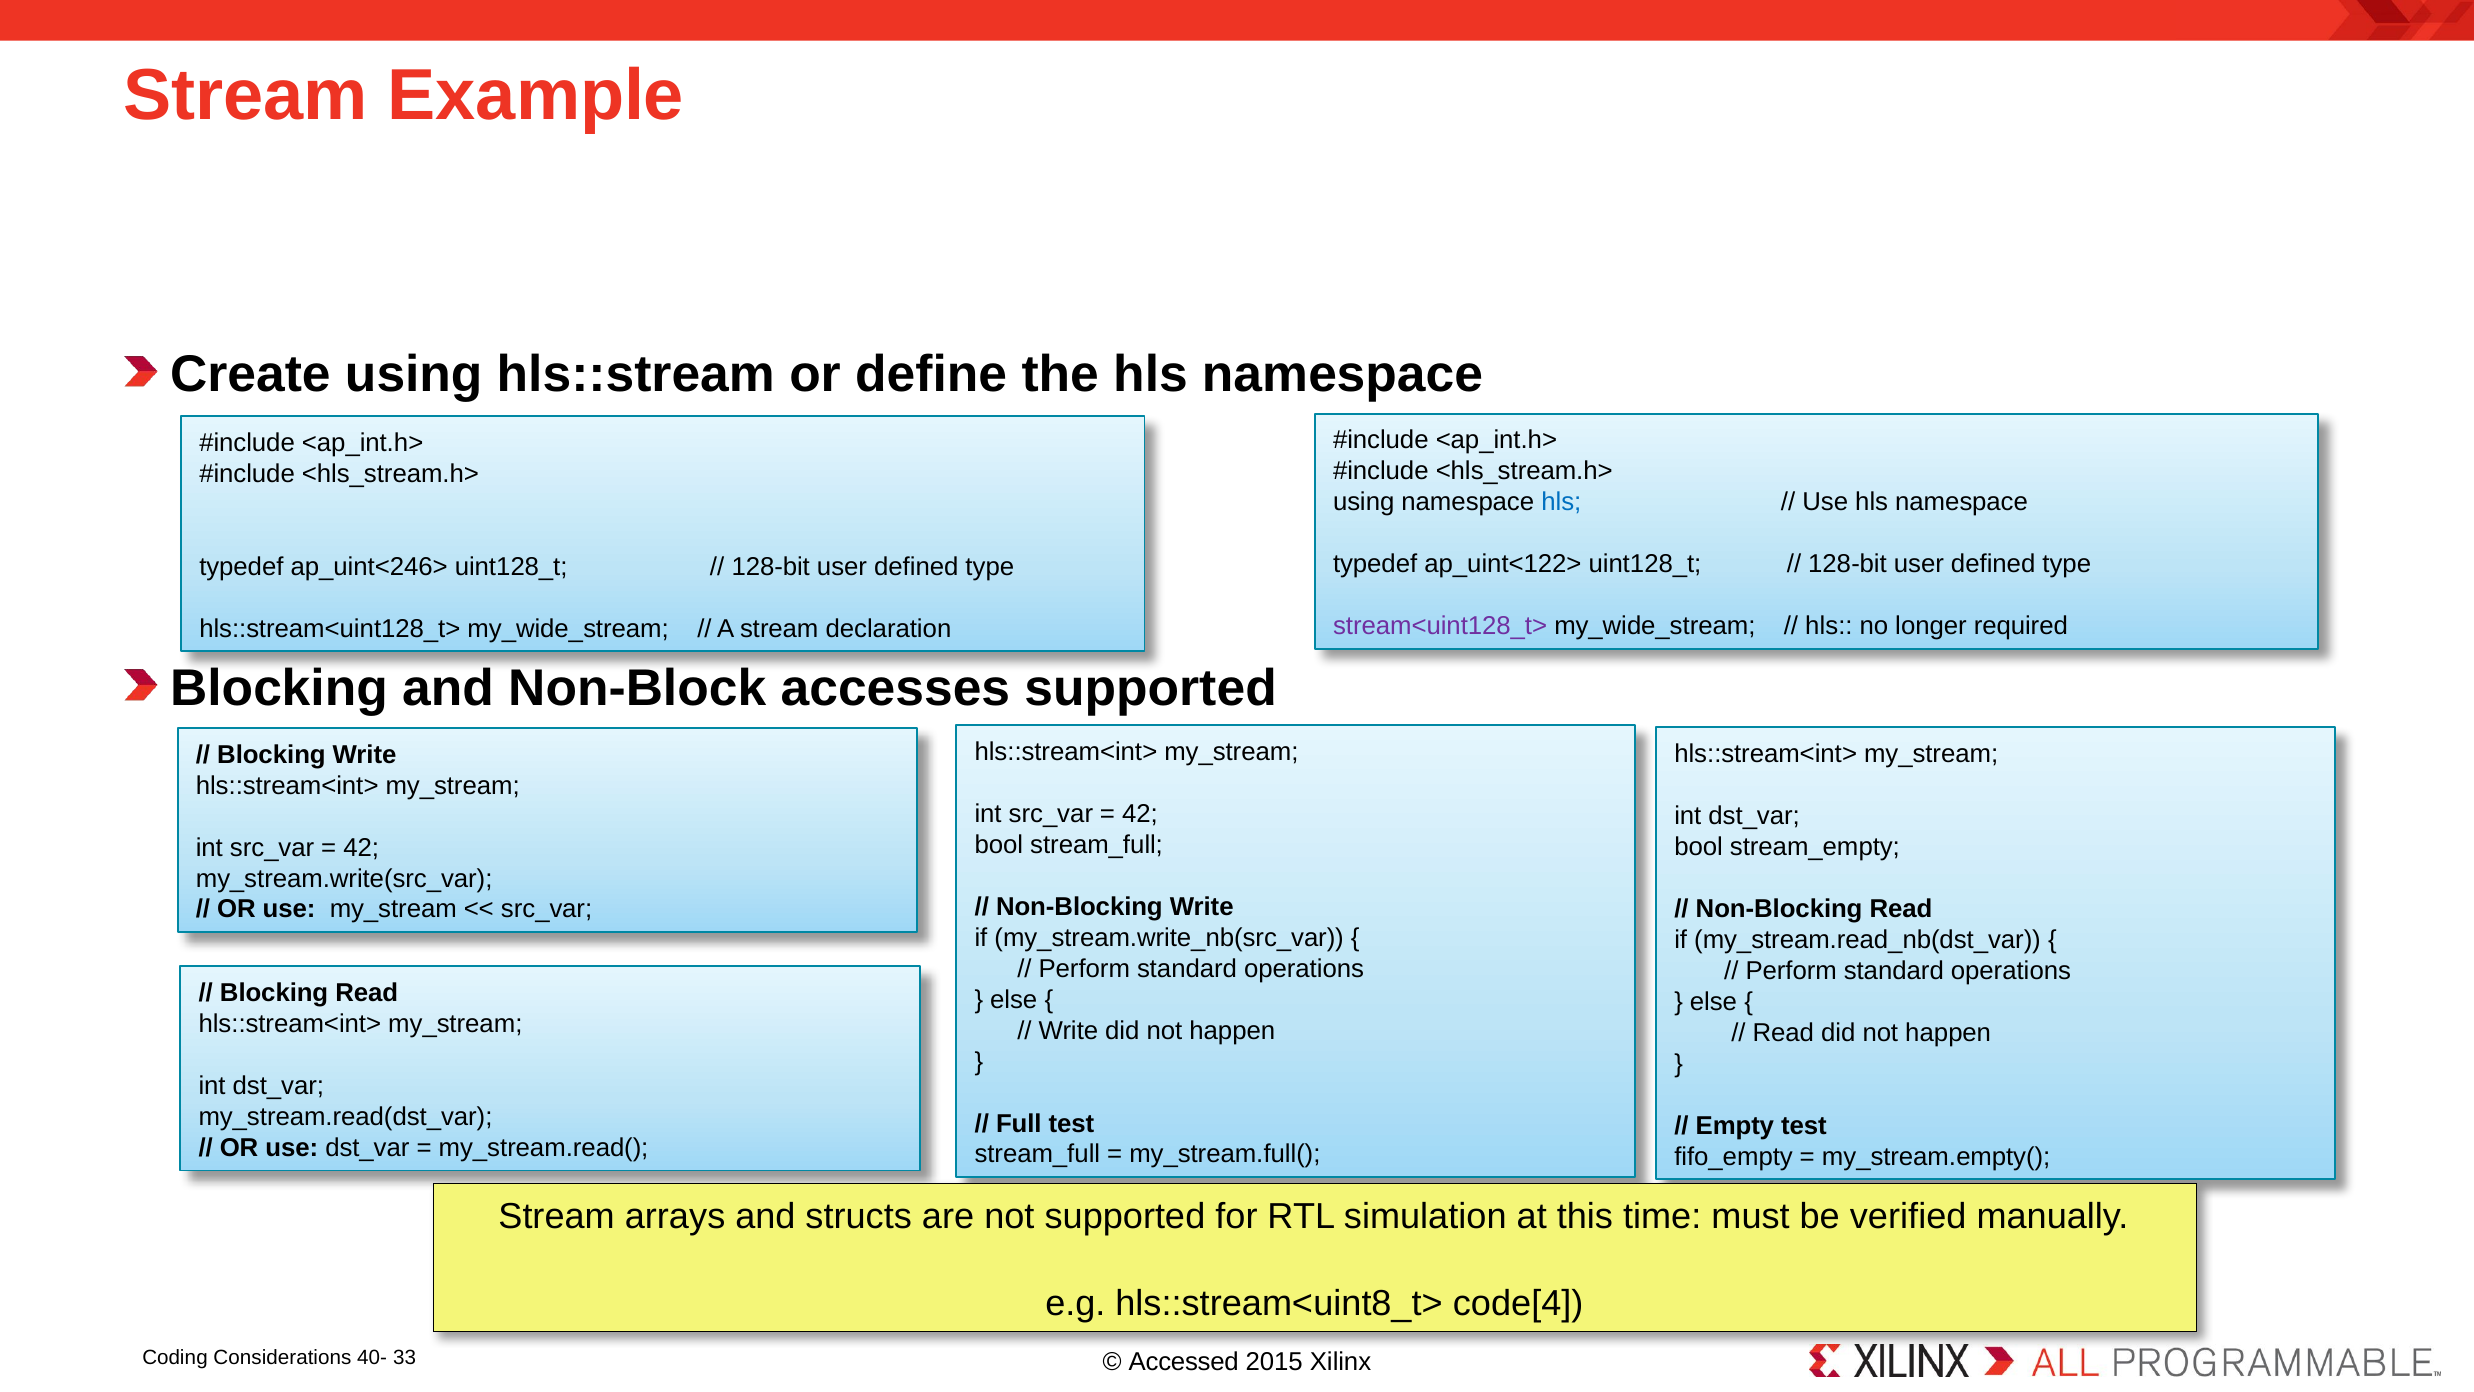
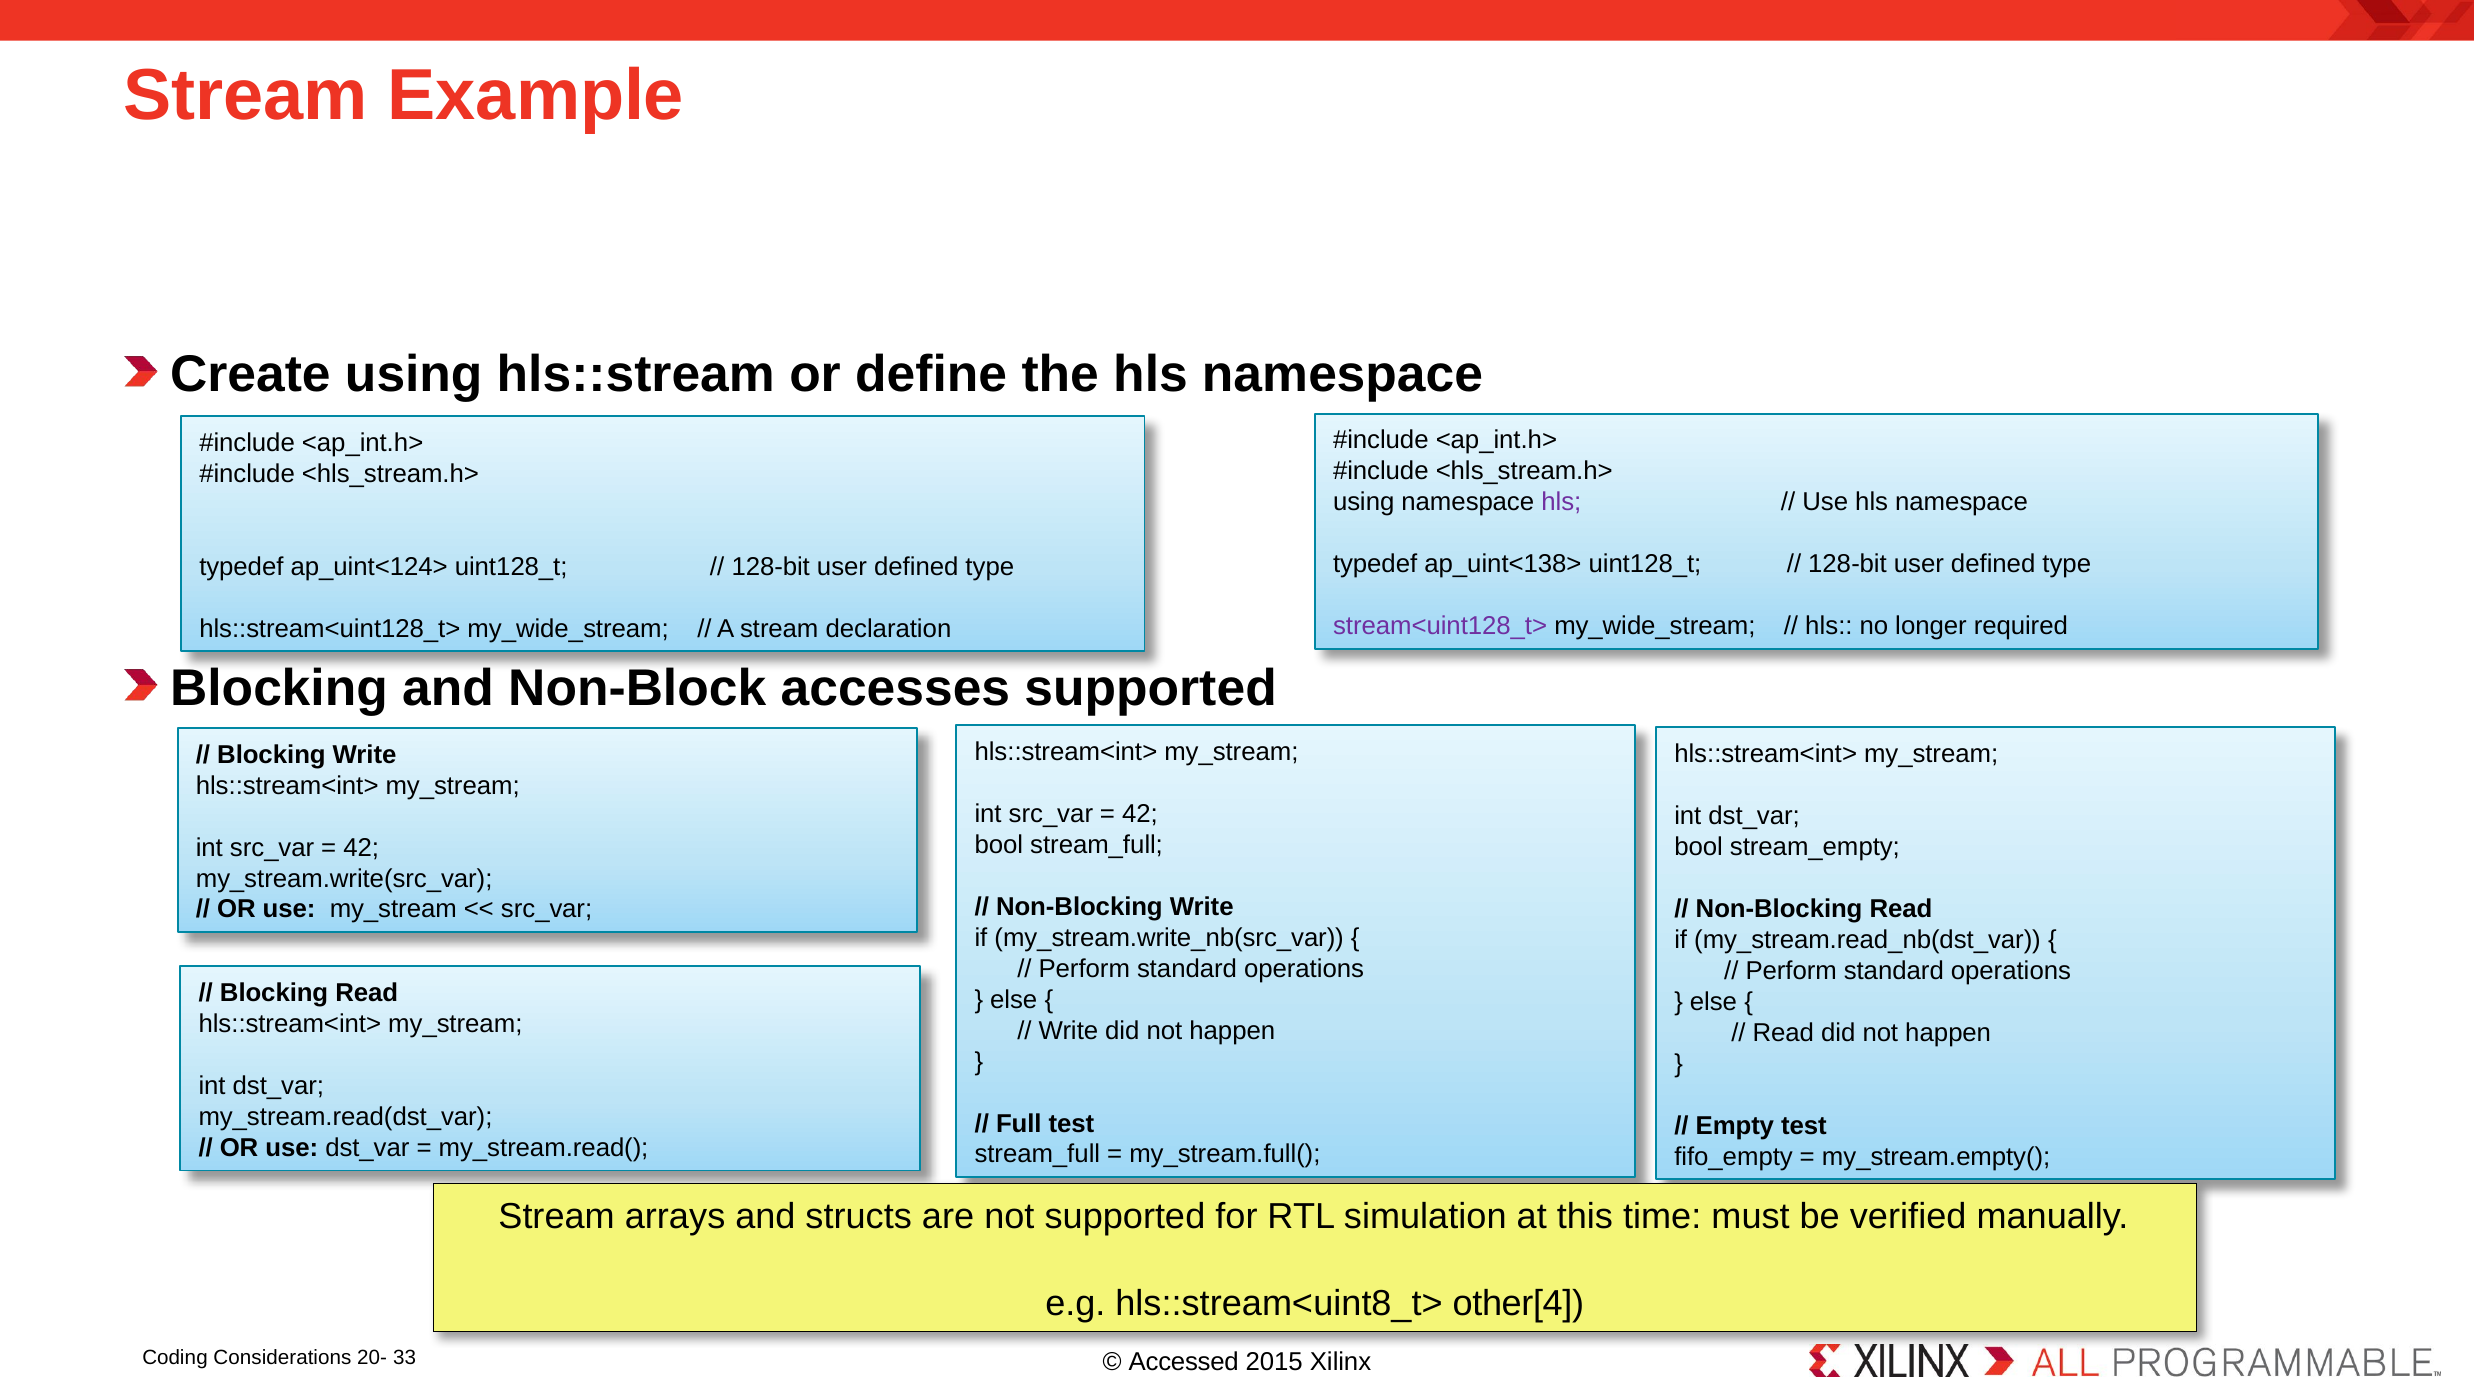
hls at (1561, 502) colour: blue -> purple
ap_uint<122>: ap_uint<122> -> ap_uint<138>
ap_uint<246>: ap_uint<246> -> ap_uint<124>
code[4: code[4 -> other[4
40-: 40- -> 20-
